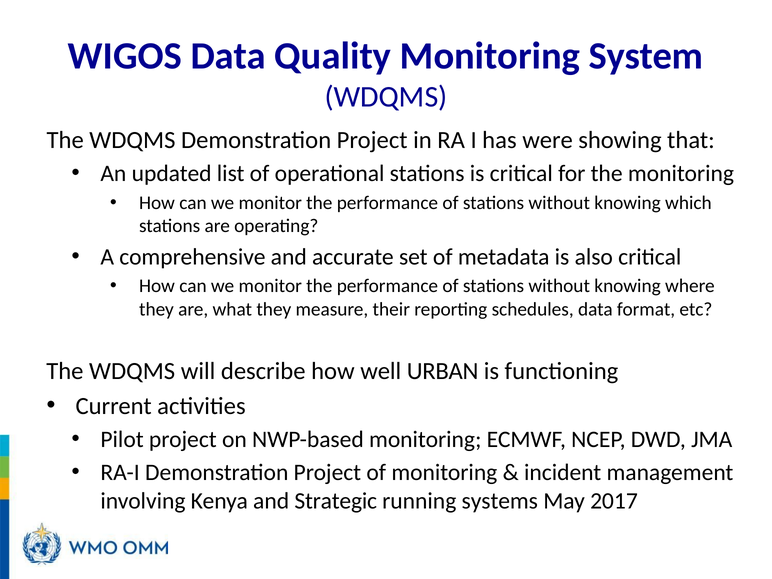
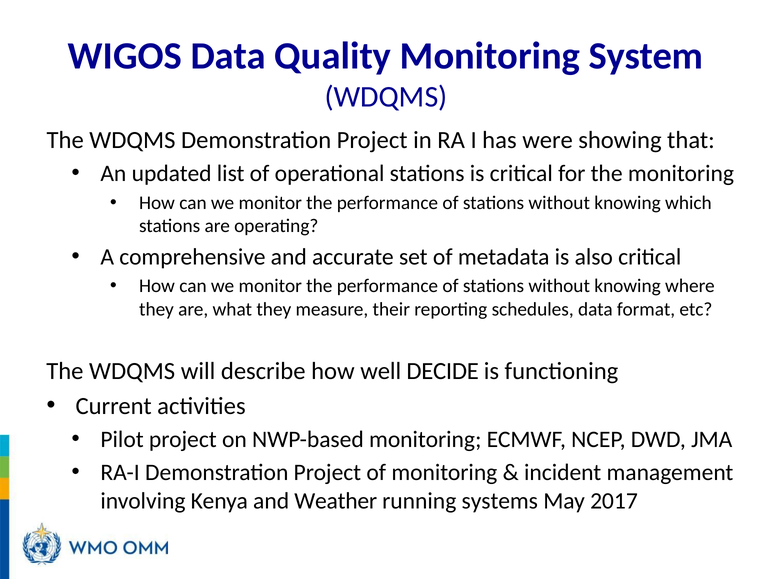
URBAN: URBAN -> DECIDE
Strategic: Strategic -> Weather
